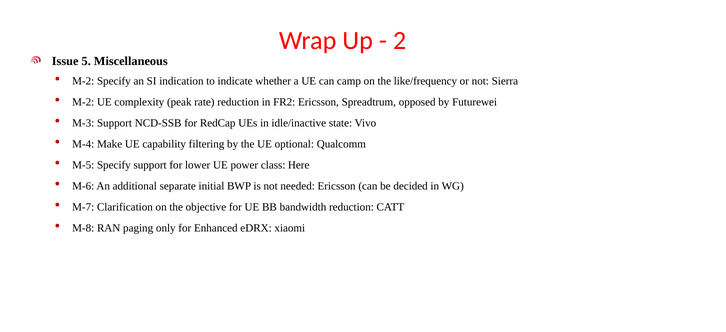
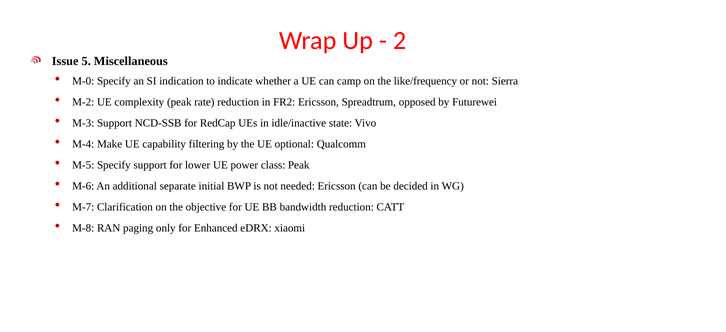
M-2 at (83, 81): M-2 -> M-0
class Here: Here -> Peak
